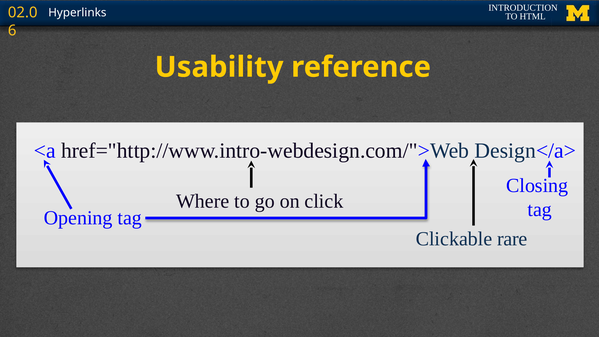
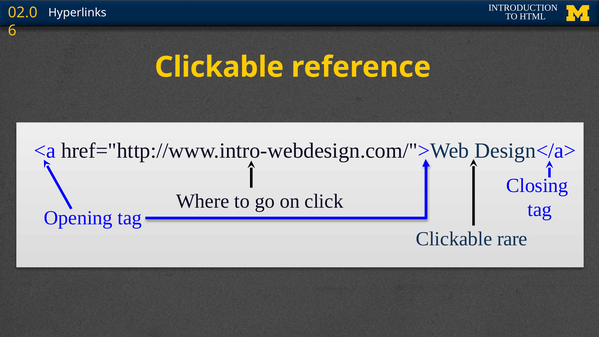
Usability at (219, 67): Usability -> Clickable
